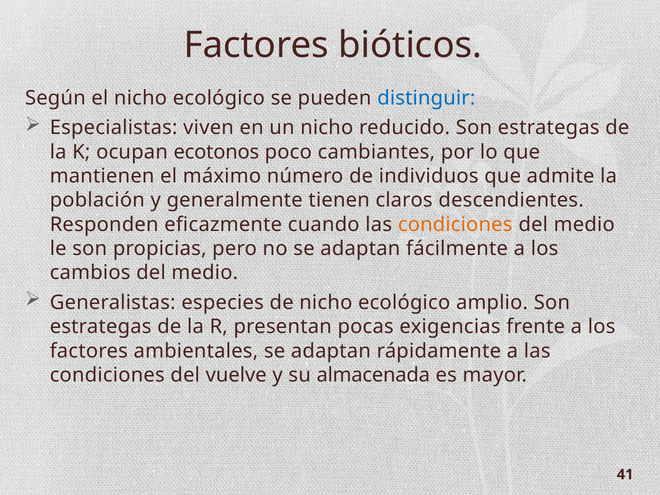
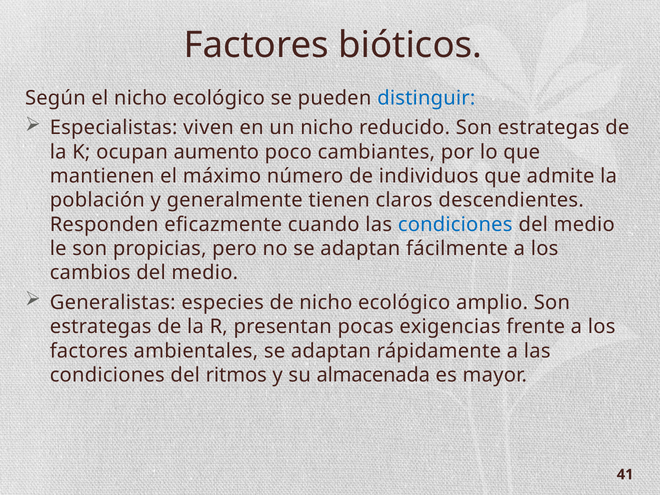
ecotonos: ecotonos -> aumento
condiciones at (455, 224) colour: orange -> blue
vuelve: vuelve -> ritmos
